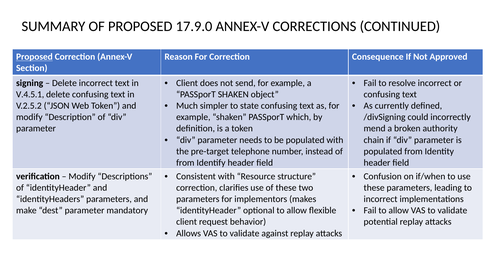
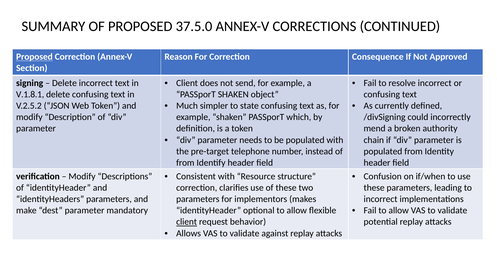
17.9.0: 17.9.0 -> 37.5.0
V.4.5.1: V.4.5.1 -> V.1.8.1
client at (187, 222) underline: none -> present
